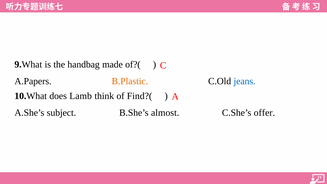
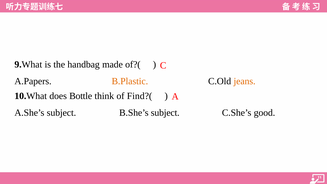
jeans colour: blue -> orange
Lamb: Lamb -> Bottle
B.She’s almost: almost -> subject
offer: offer -> good
